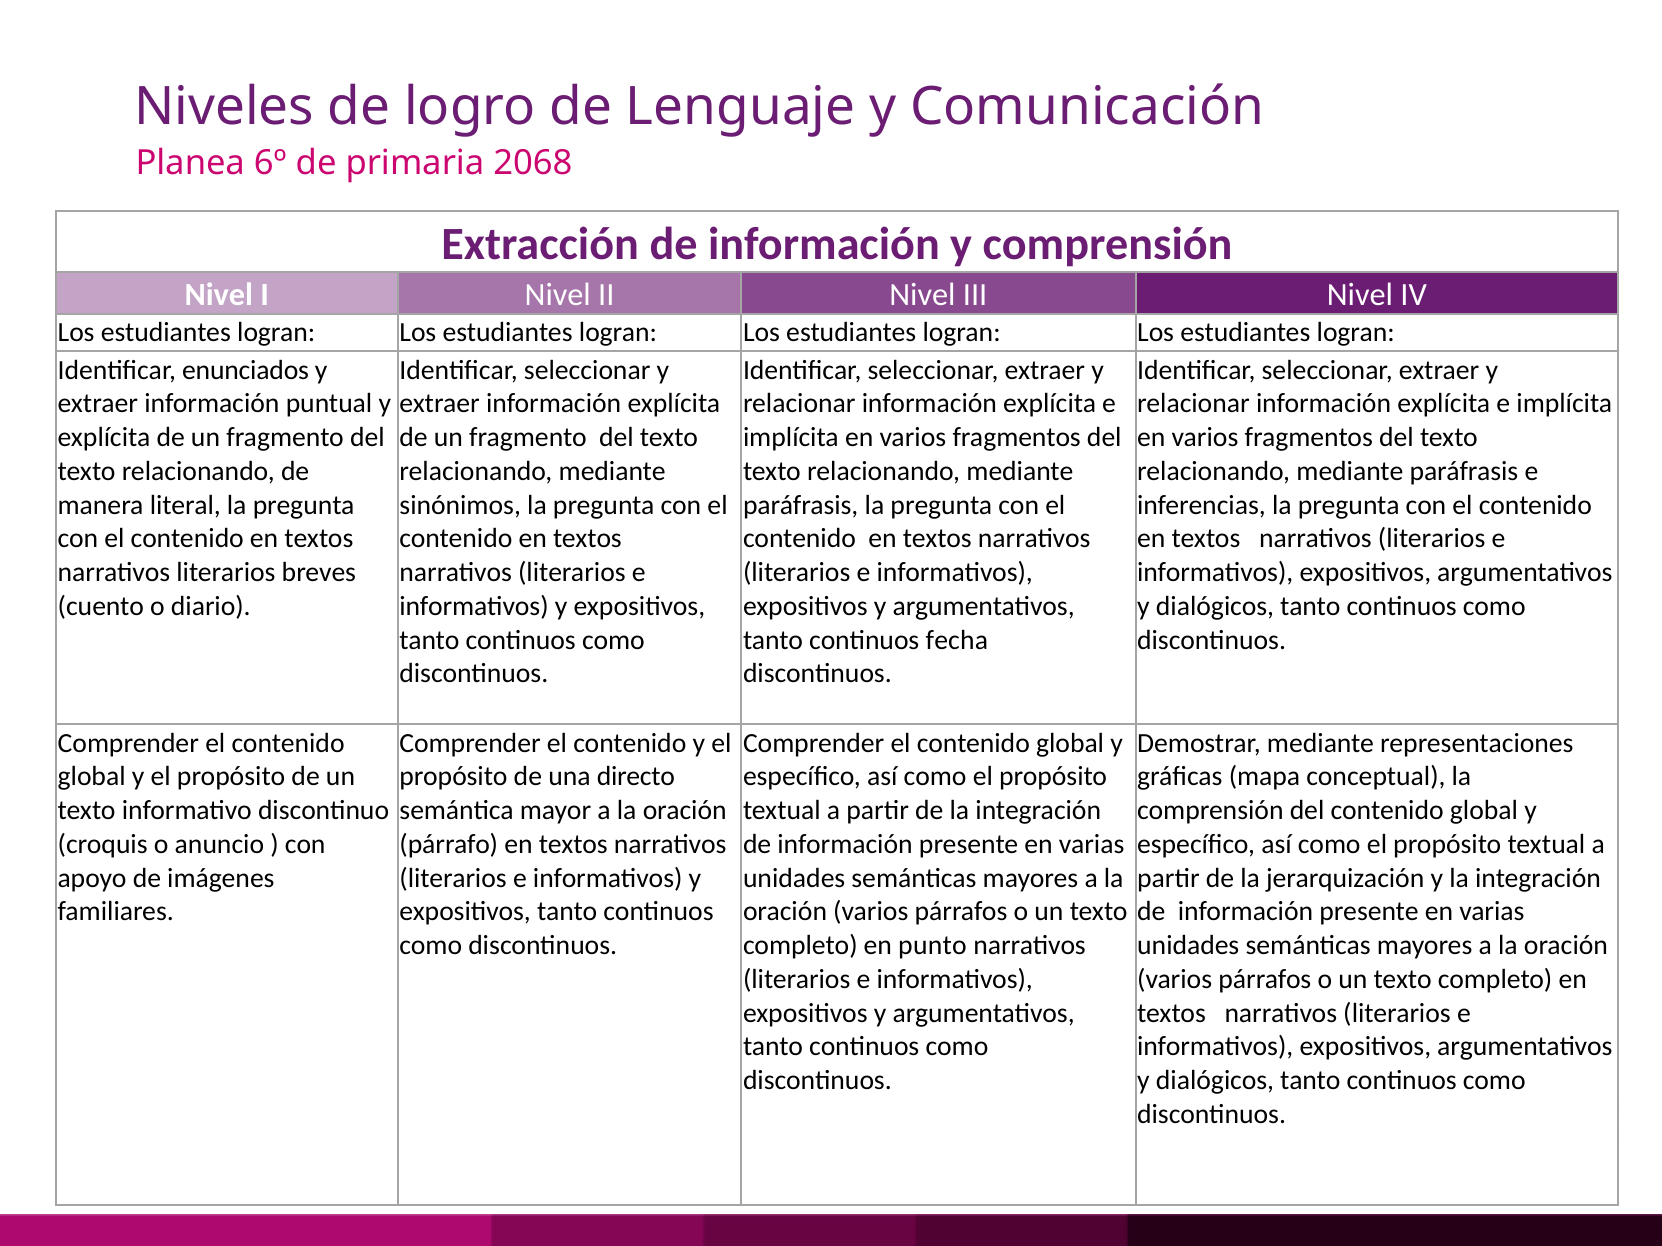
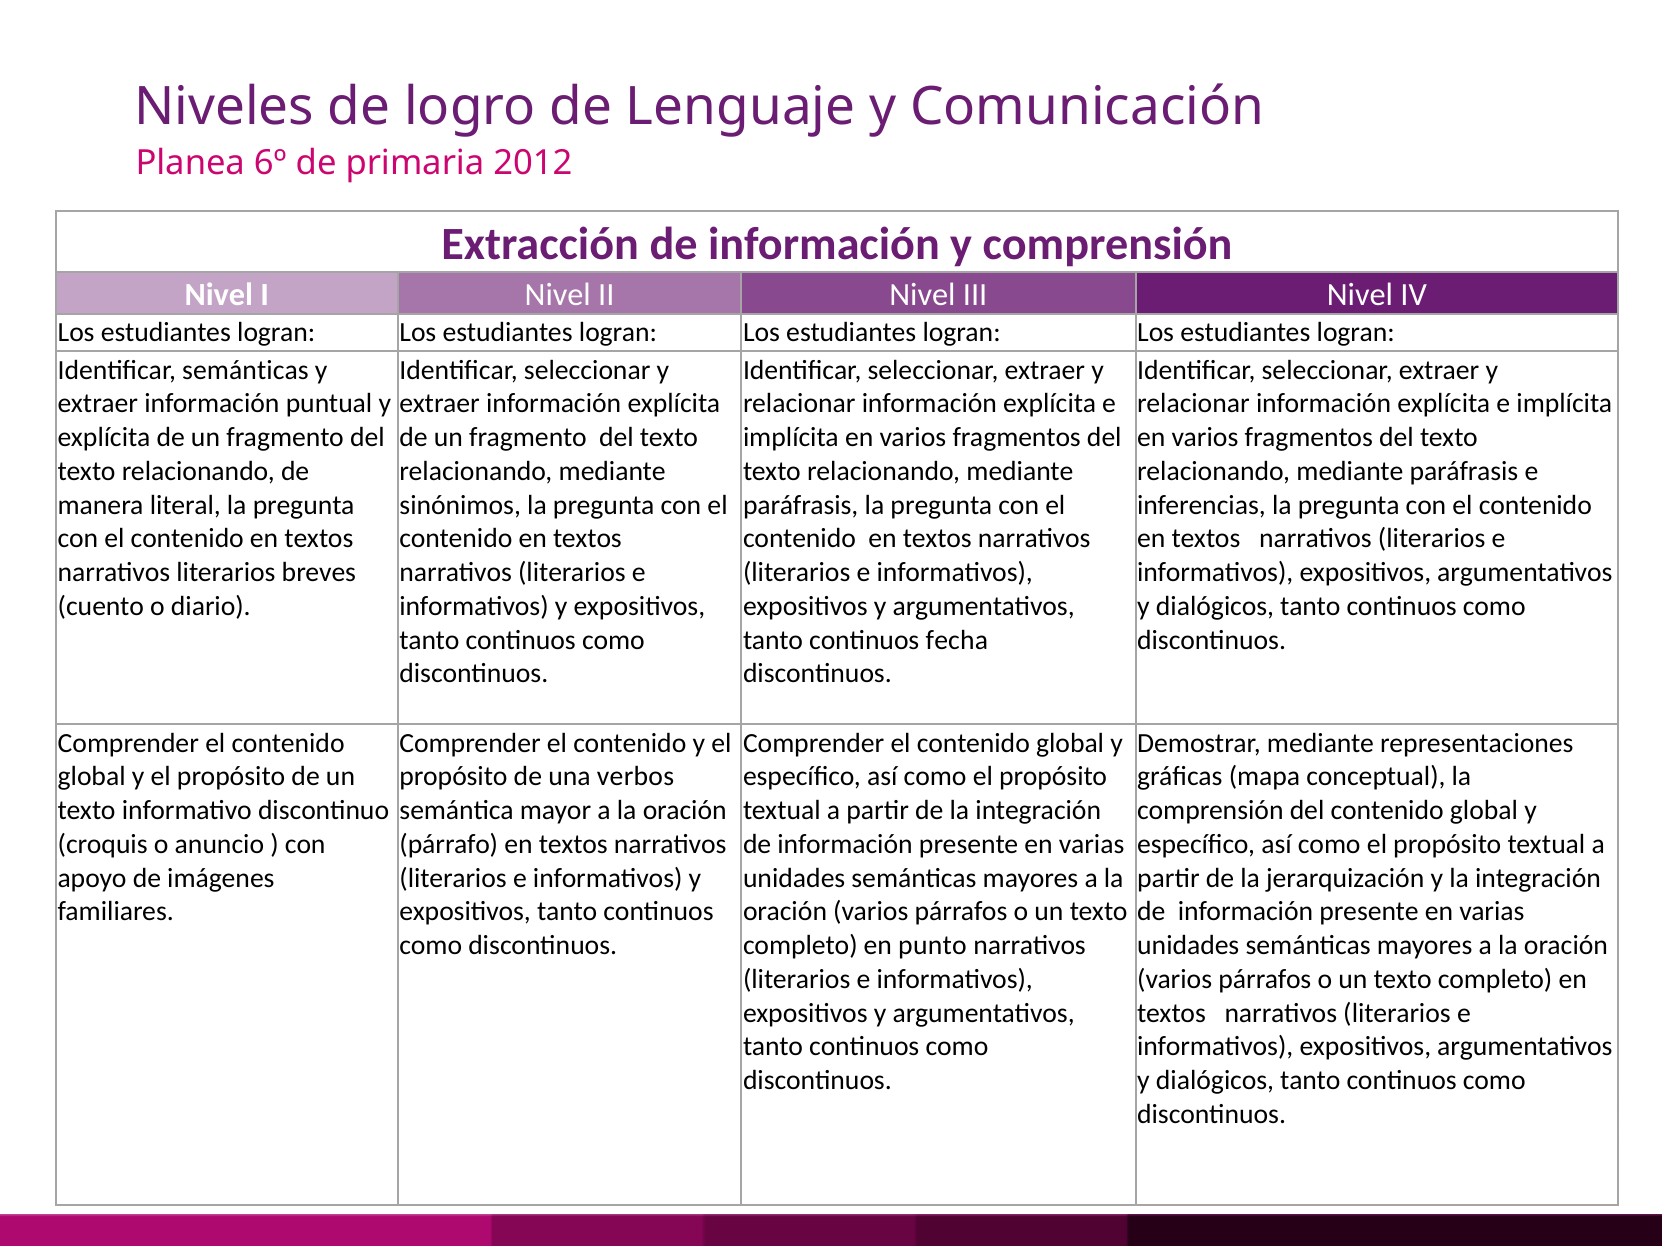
2068: 2068 -> 2012
Identificar enunciados: enunciados -> semánticas
directo: directo -> verbos
